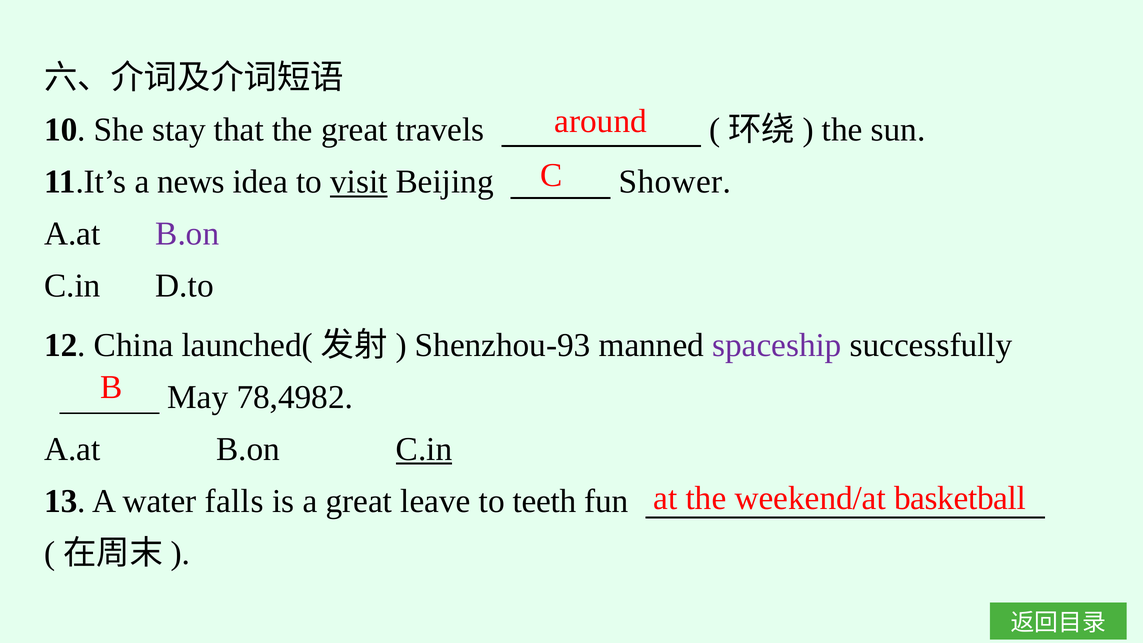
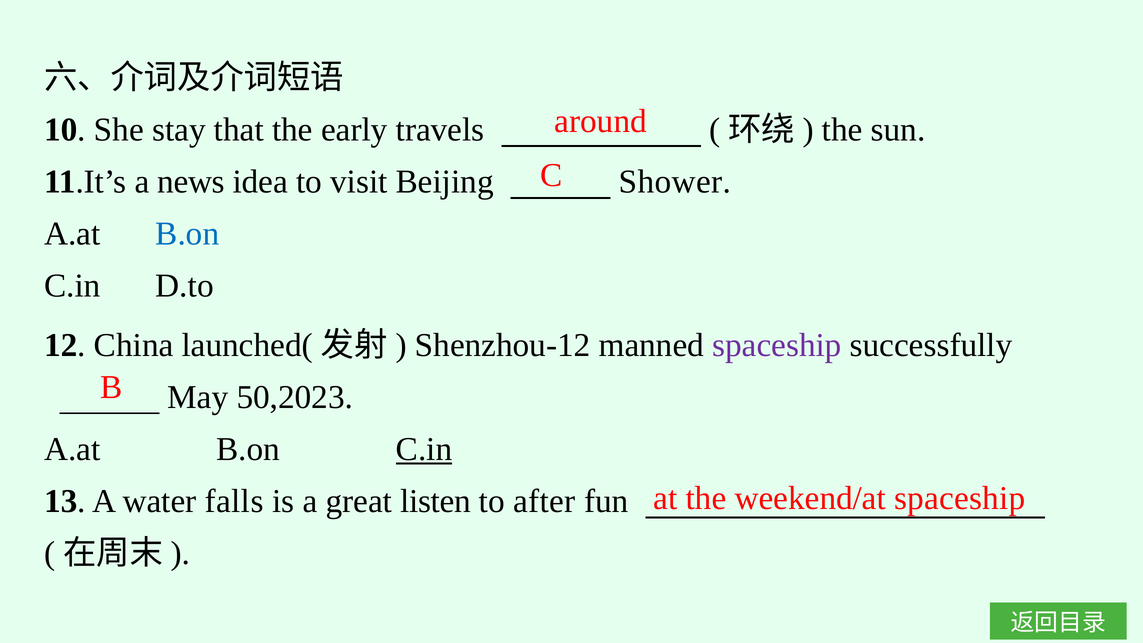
the great: great -> early
visit underline: present -> none
B.on at (187, 234) colour: purple -> blue
Shenzhou-93: Shenzhou-93 -> Shenzhou-12
78,4982: 78,4982 -> 50,2023
weekend/at basketball: basketball -> spaceship
leave: leave -> listen
teeth: teeth -> after
